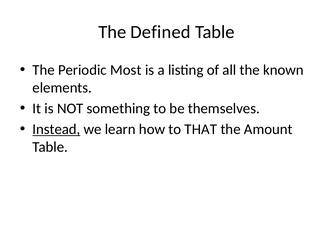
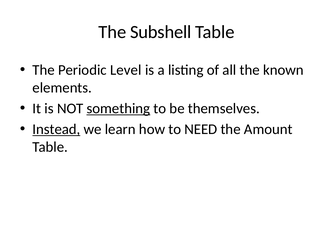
Defined: Defined -> Subshell
Most: Most -> Level
something underline: none -> present
THAT: THAT -> NEED
